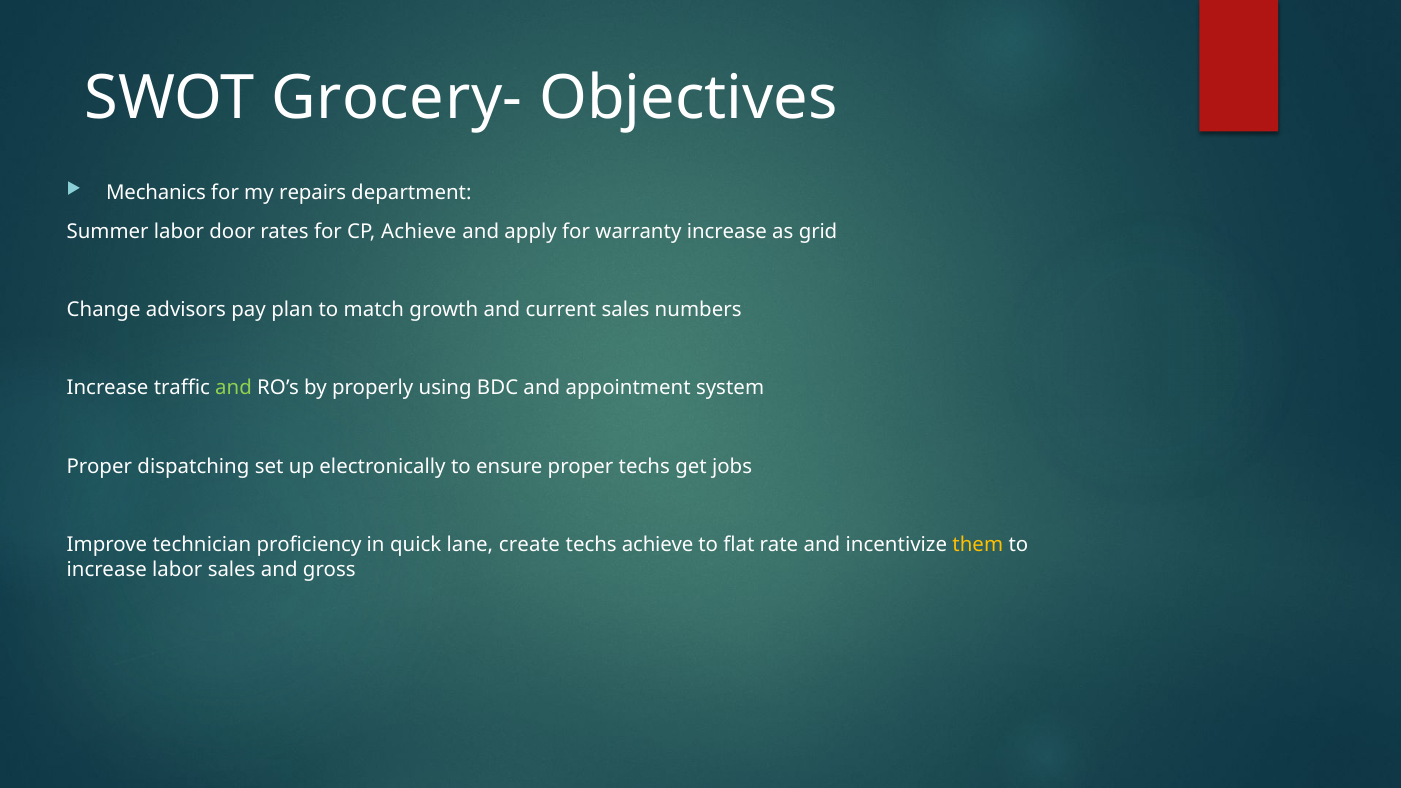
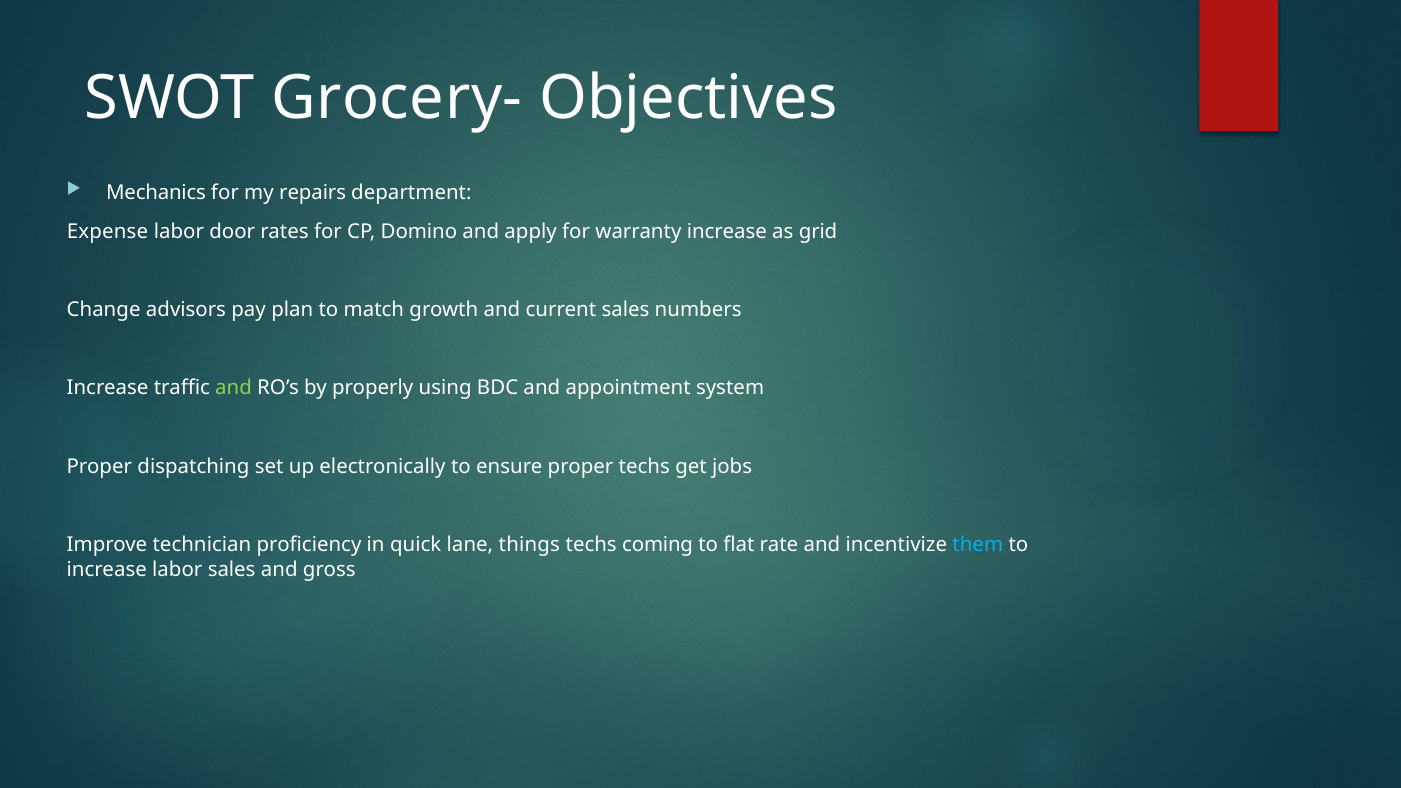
Summer: Summer -> Expense
CP Achieve: Achieve -> Domino
create: create -> things
techs achieve: achieve -> coming
them colour: yellow -> light blue
